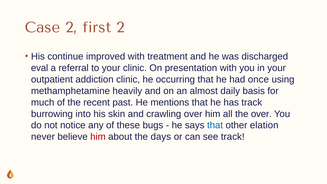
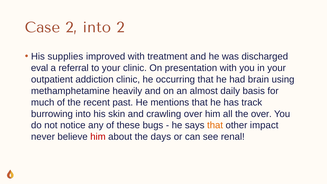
2 first: first -> into
continue: continue -> supplies
once: once -> brain
that at (215, 125) colour: blue -> orange
elation: elation -> impact
see track: track -> renal
